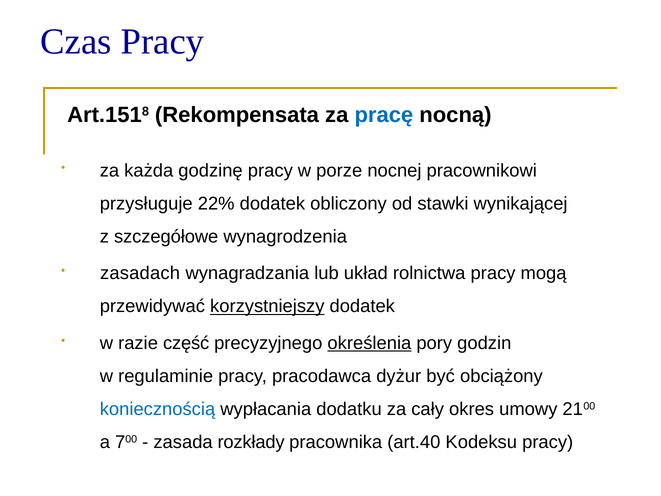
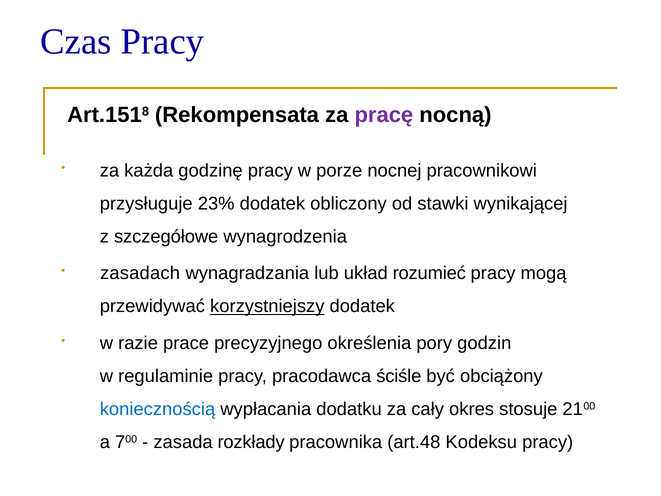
pracę colour: blue -> purple
22%: 22% -> 23%
rolnictwa: rolnictwa -> rozumieć
część: część -> prace
określenia underline: present -> none
dyżur: dyżur -> ściśle
umowy: umowy -> stosuje
art.40: art.40 -> art.48
